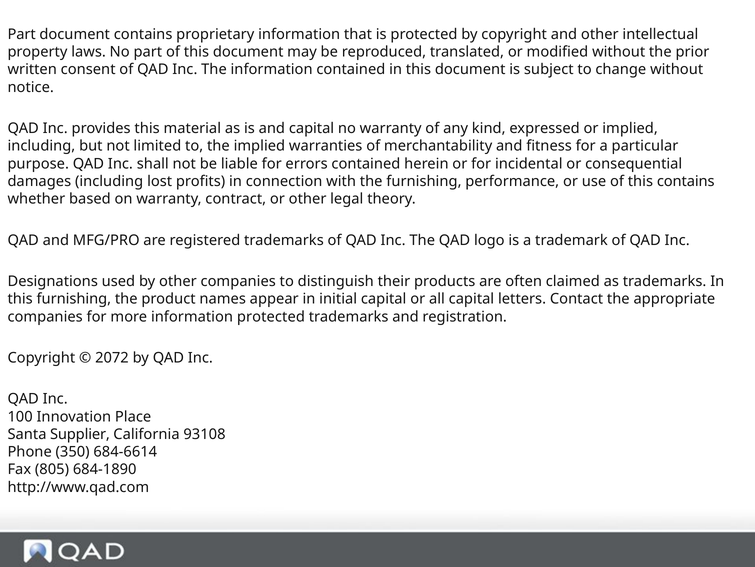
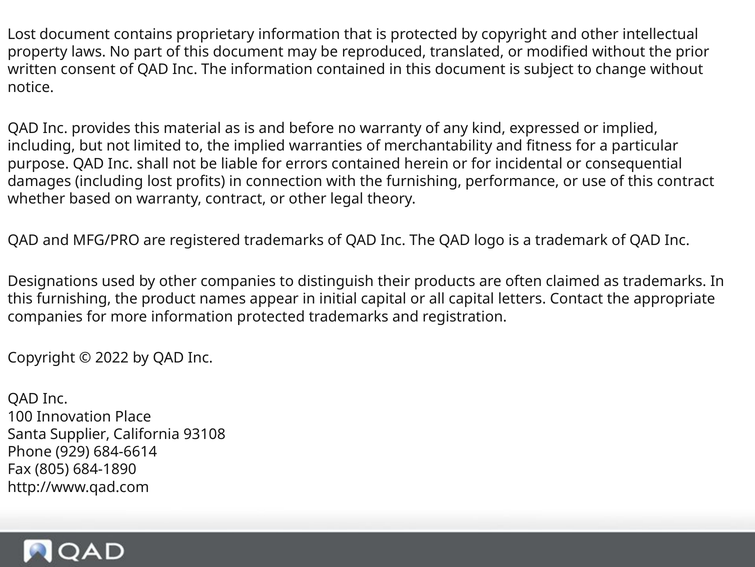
Part at (22, 34): Part -> Lost
and capital: capital -> before
this contains: contains -> contract
2072: 2072 -> 2022
350: 350 -> 929
